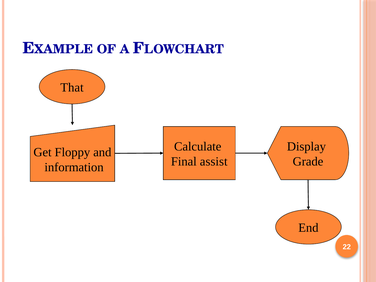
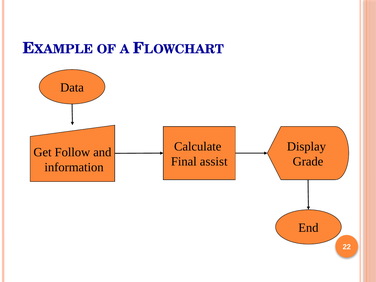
That: That -> Data
Floppy: Floppy -> Follow
